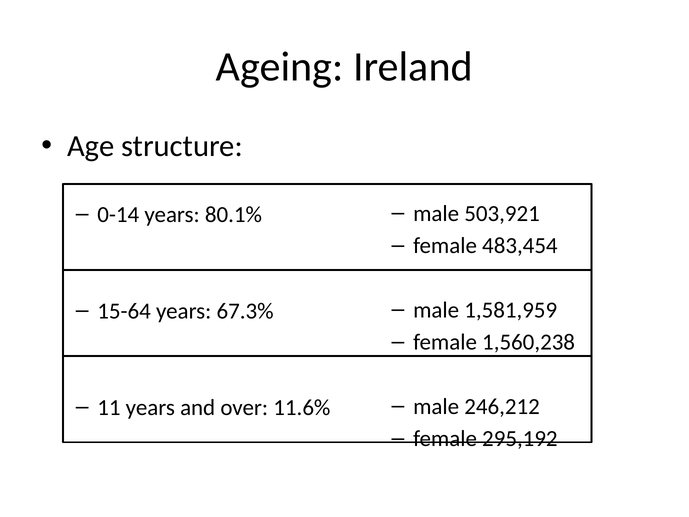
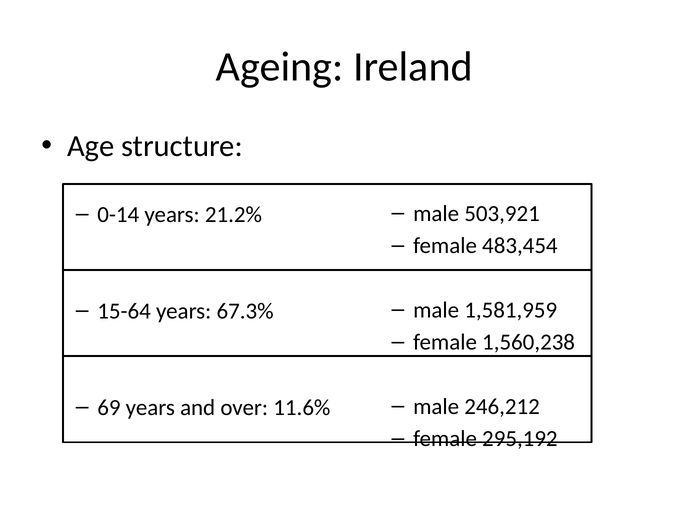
80.1%: 80.1% -> 21.2%
11: 11 -> 69
